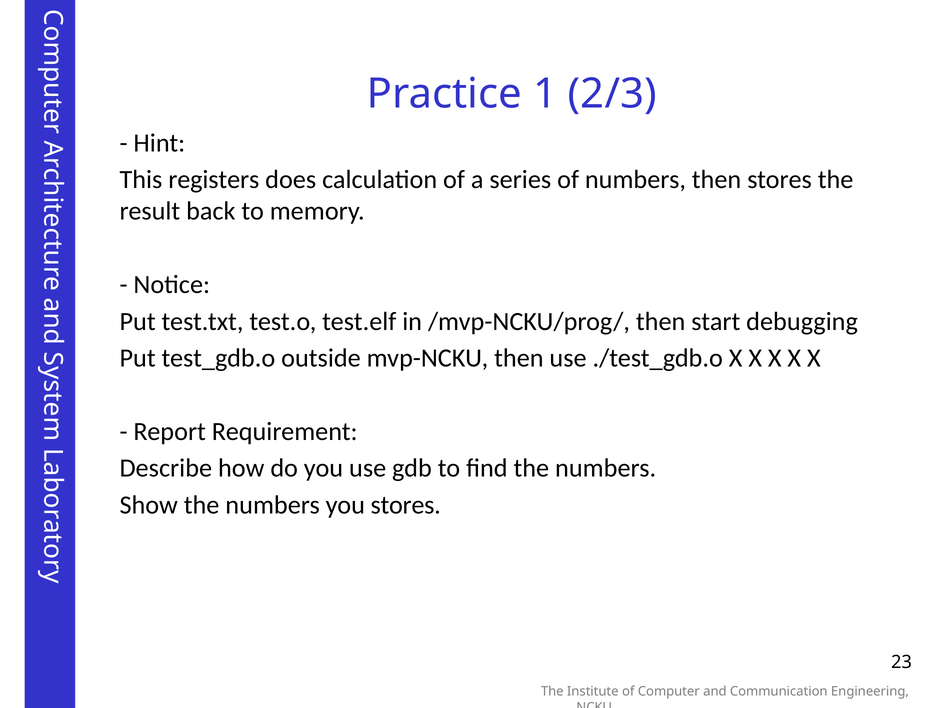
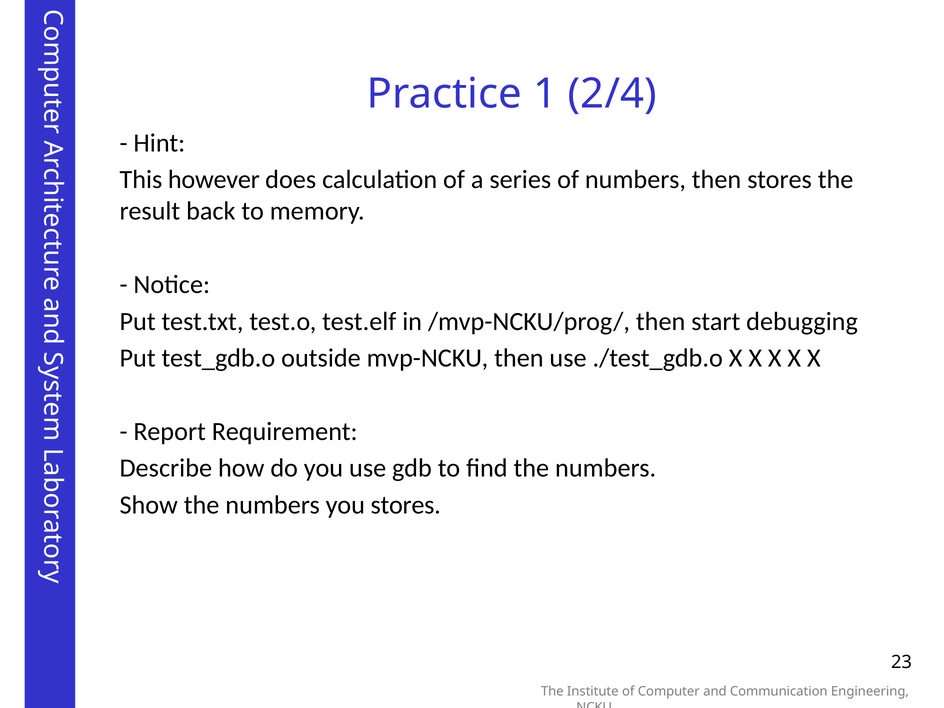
2/3: 2/3 -> 2/4
registers: registers -> however
